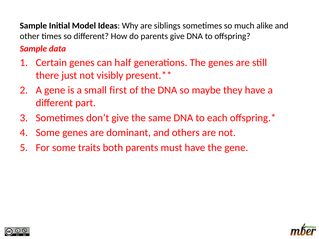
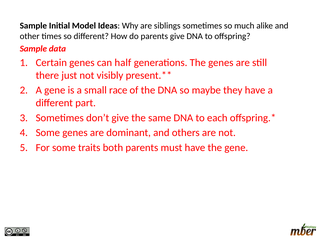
first: first -> race
